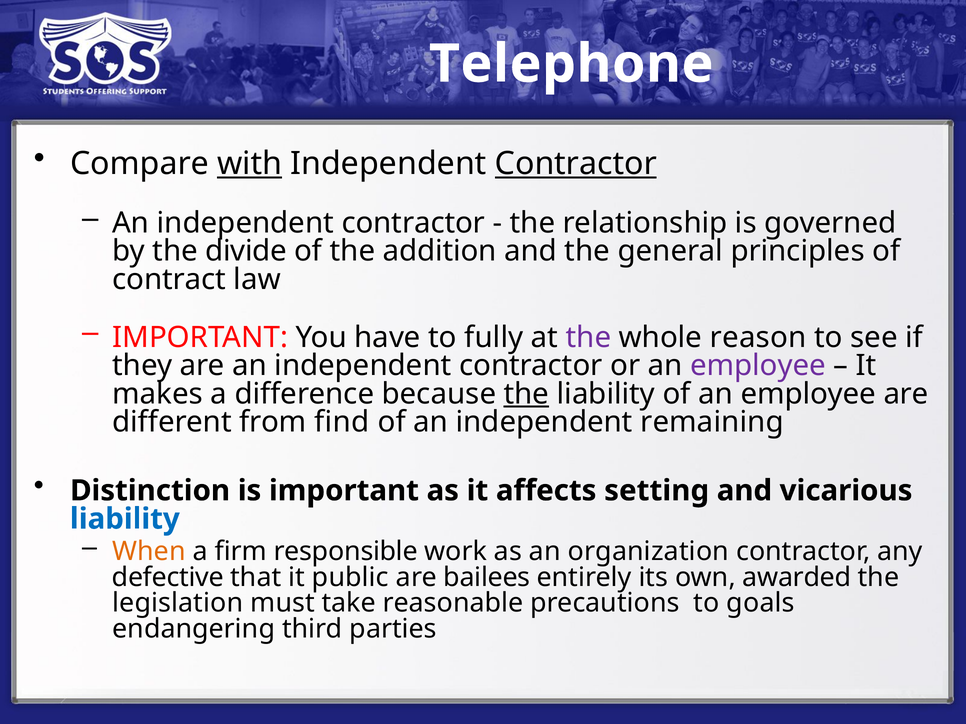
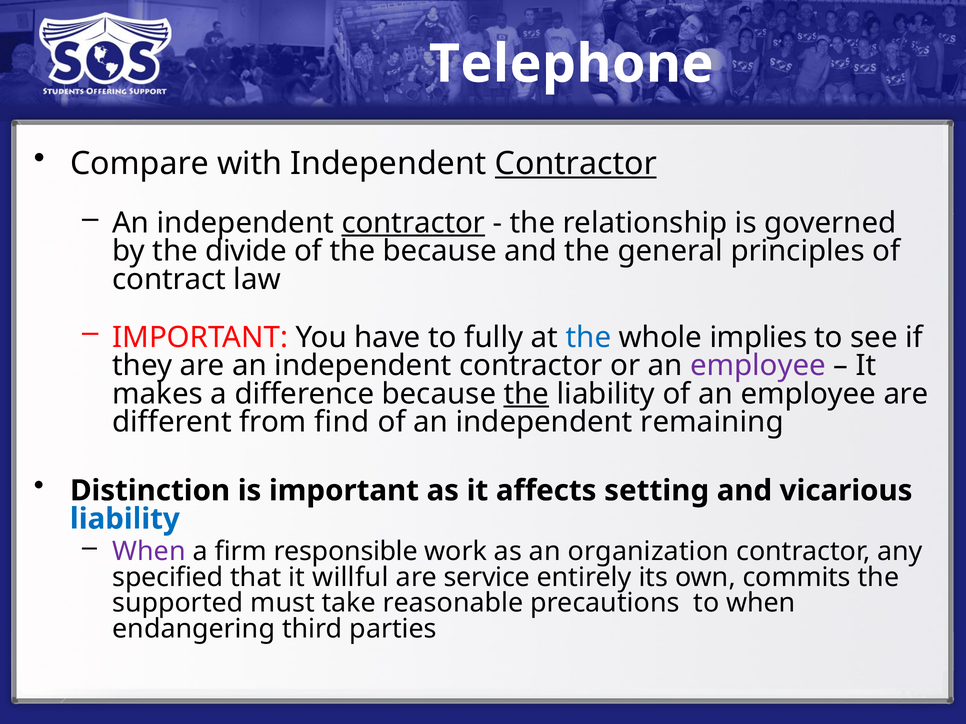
with underline: present -> none
contractor at (413, 223) underline: none -> present
the addition: addition -> because
the at (588, 338) colour: purple -> blue
reason: reason -> implies
When at (149, 552) colour: orange -> purple
defective: defective -> specified
public: public -> willful
bailees: bailees -> service
awarded: awarded -> commits
legislation: legislation -> supported
to goals: goals -> when
